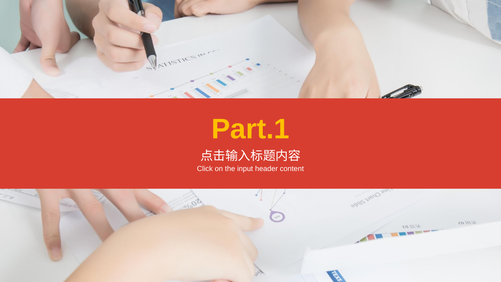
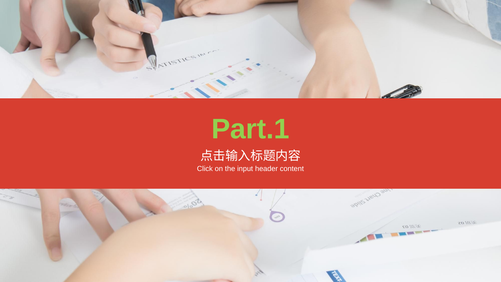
Part.1 colour: yellow -> light green
